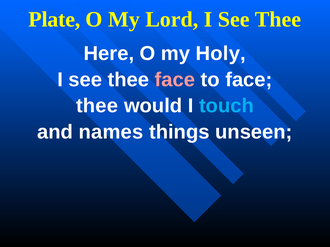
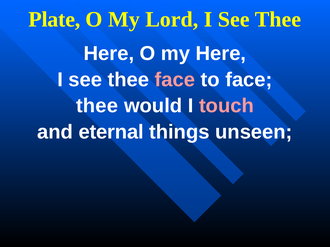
my Holy: Holy -> Here
touch colour: light blue -> pink
names: names -> eternal
